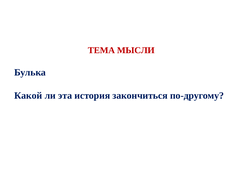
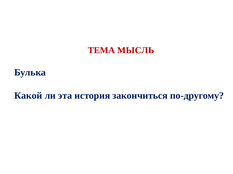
МЫСЛИ: МЫСЛИ -> МЫСЛЬ
